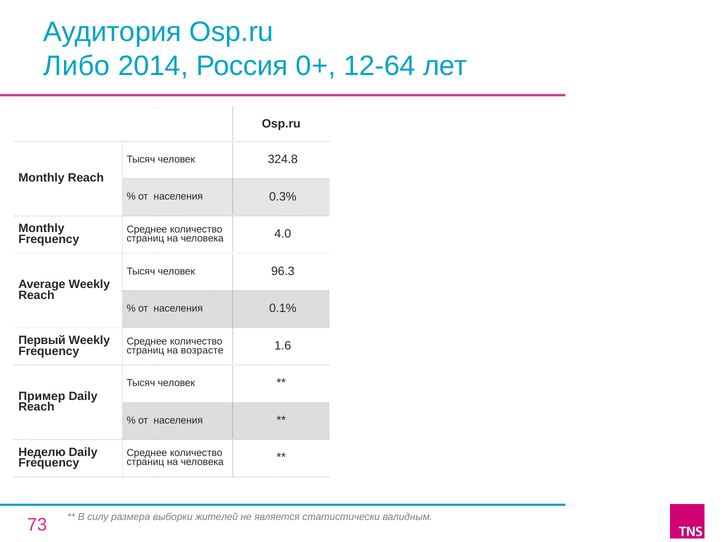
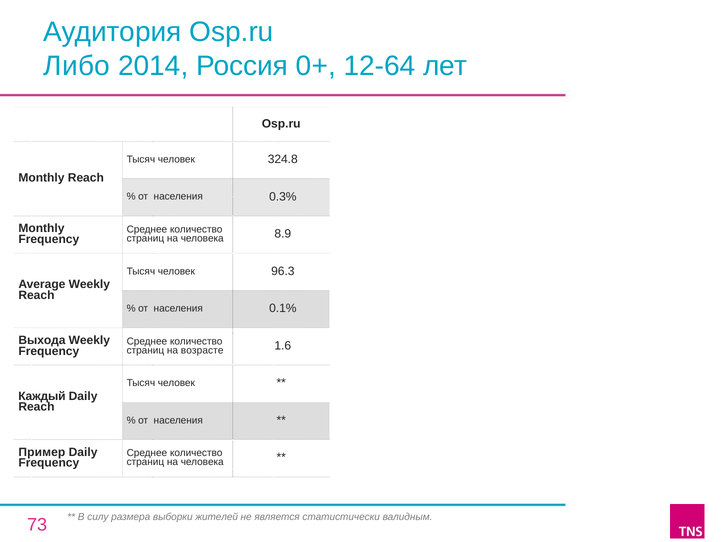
4.0: 4.0 -> 8.9
Первый: Первый -> Выхода
Пример: Пример -> Каждый
Неделю: Неделю -> Пример
